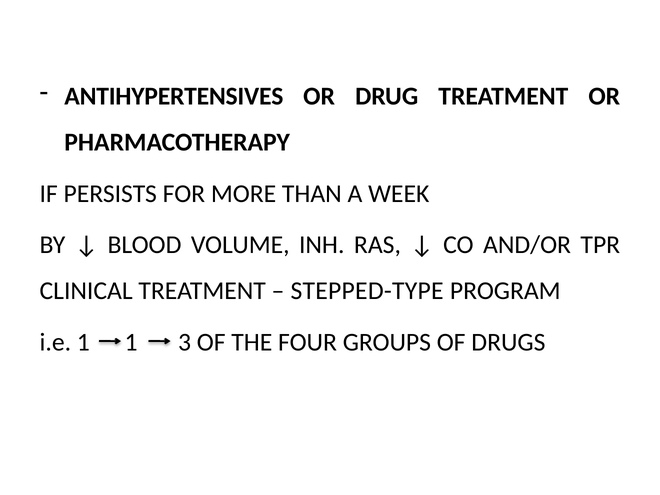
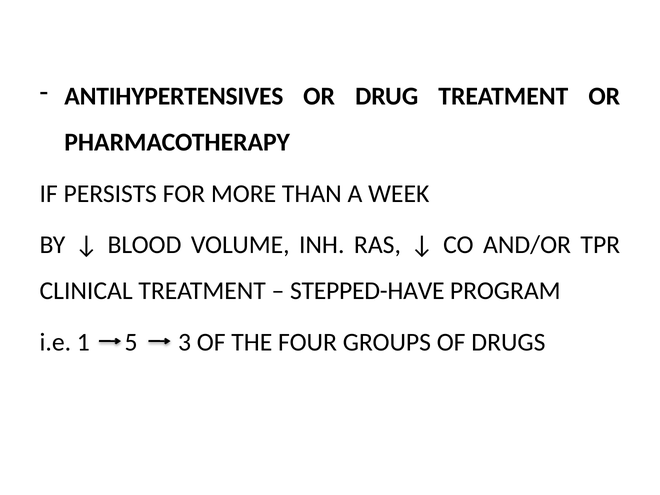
STEPPED-TYPE: STEPPED-TYPE -> STEPPED-HAVE
1 1: 1 -> 5
